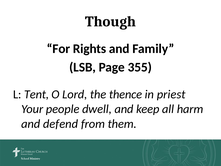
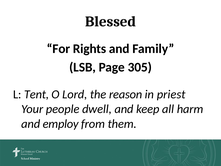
Though: Though -> Blessed
355: 355 -> 305
thence: thence -> reason
defend: defend -> employ
